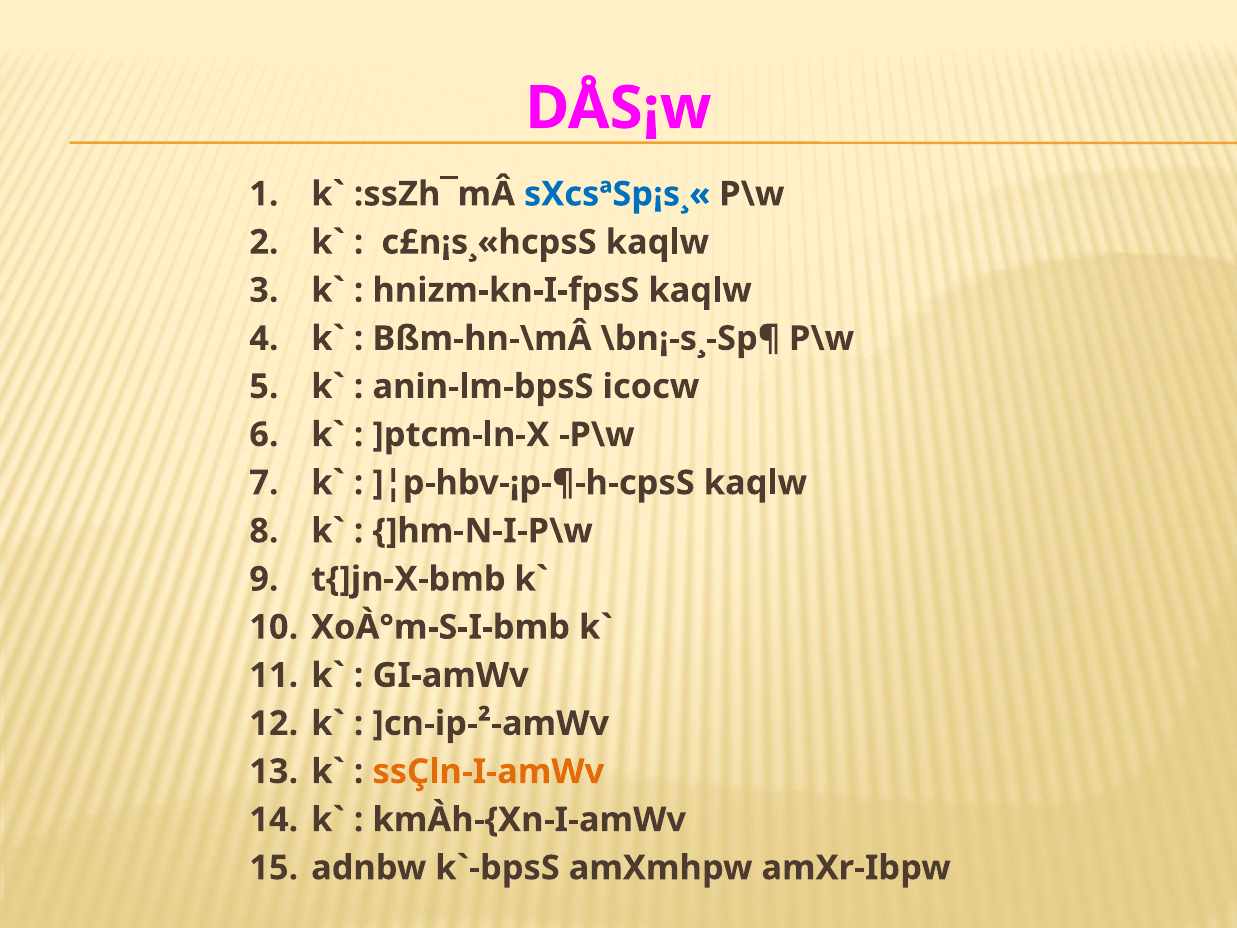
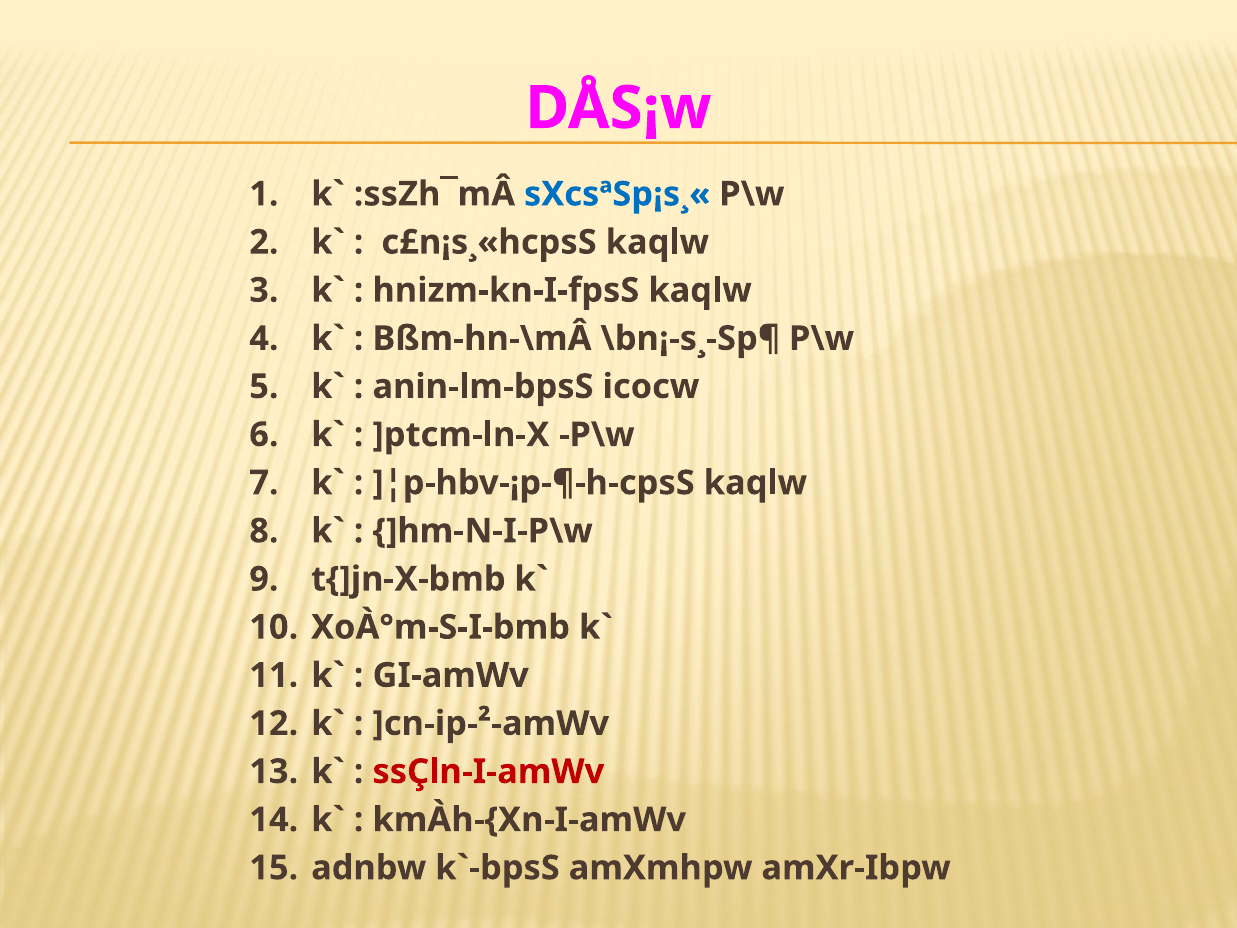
ssÇln-I-amWv colour: orange -> red
